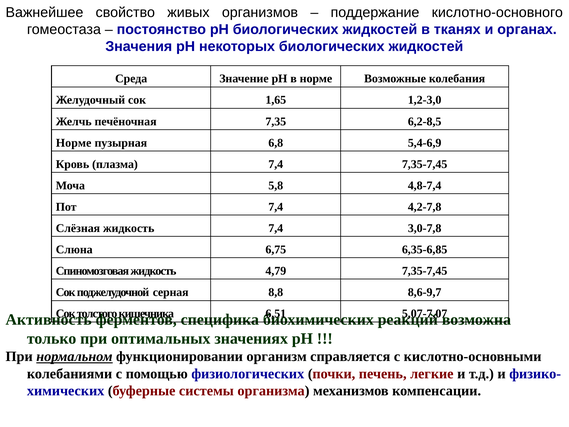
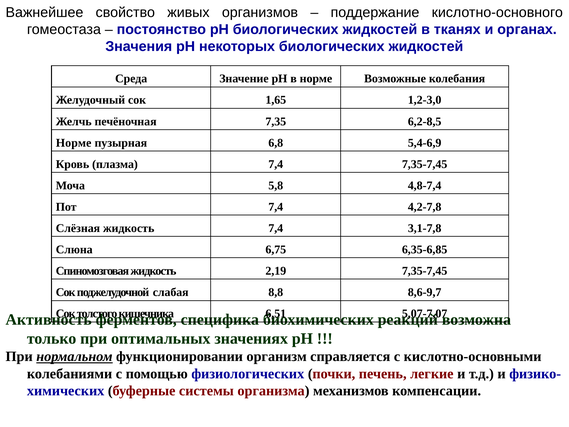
3,0-7,8: 3,0-7,8 -> 3,1-7,8
4,79: 4,79 -> 2,19
серная: серная -> слабая
